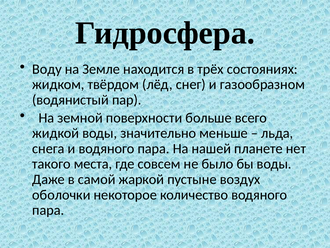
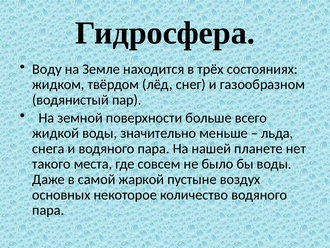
оболочки: оболочки -> основных
